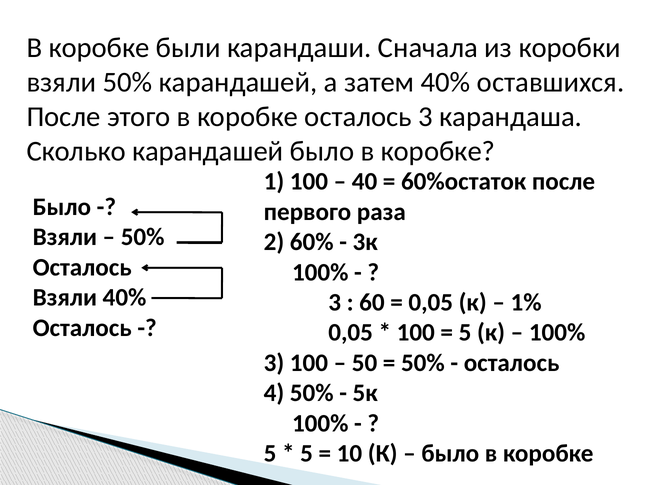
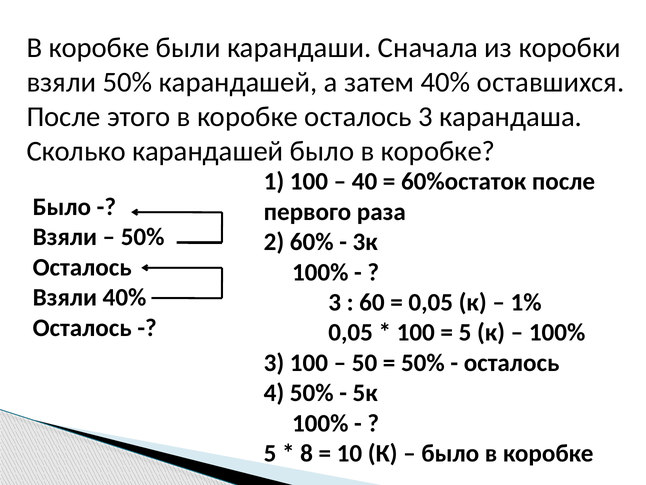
5 at (307, 453): 5 -> 8
